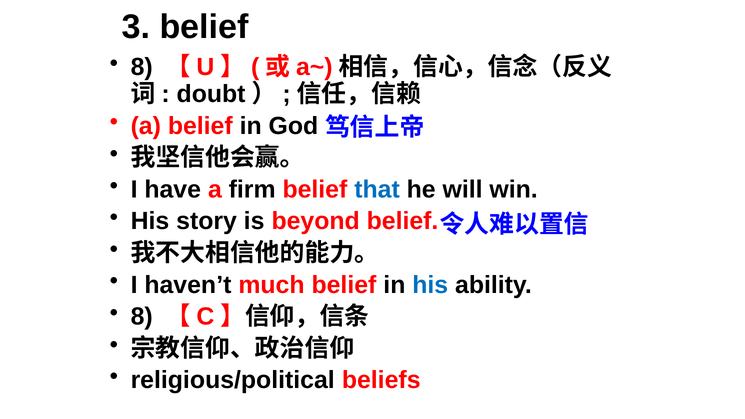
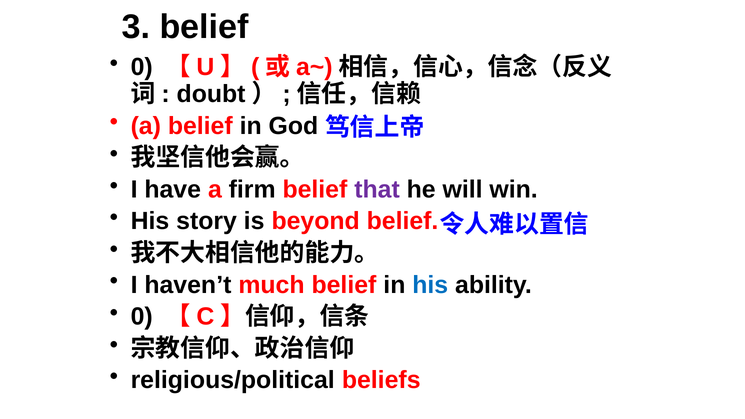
8 at (142, 67): 8 -> 0
that colour: blue -> purple
8 at (142, 317): 8 -> 0
